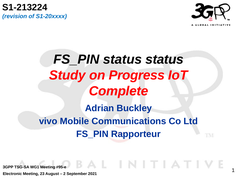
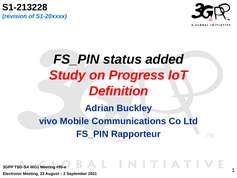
S1-213224: S1-213224 -> S1-213228
status status: status -> added
Complete: Complete -> Definition
